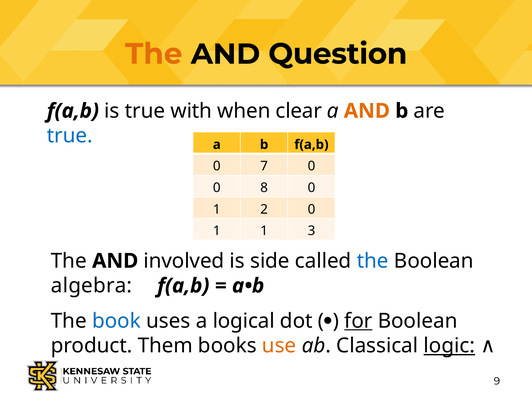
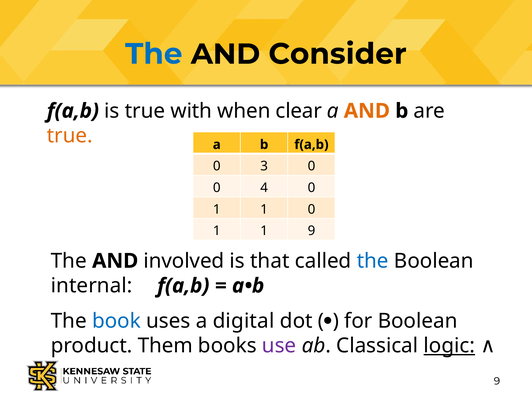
The at (154, 54) colour: orange -> blue
Question: Question -> Consider
true at (70, 136) colour: blue -> orange
7: 7 -> 3
8: 8 -> 4
2 at (264, 209): 2 -> 1
1 3: 3 -> 9
side: side -> that
algebra: algebra -> internal
logical: logical -> digital
for underline: present -> none
use colour: orange -> purple
